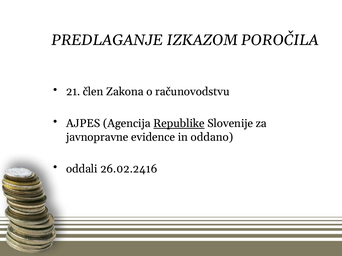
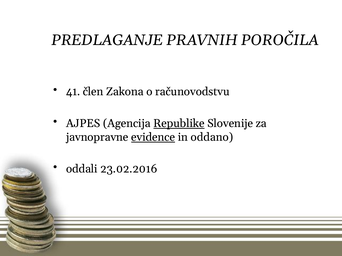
IZKAZOM: IZKAZOM -> PRAVNIH
21: 21 -> 41
evidence underline: none -> present
26.02.2416: 26.02.2416 -> 23.02.2016
